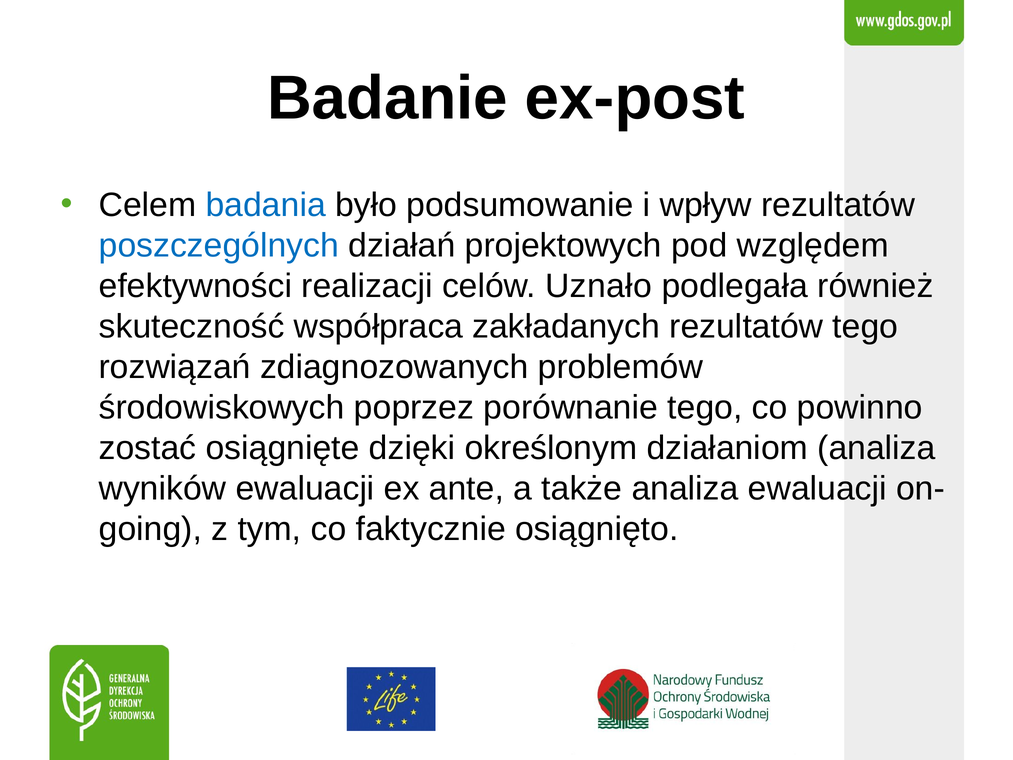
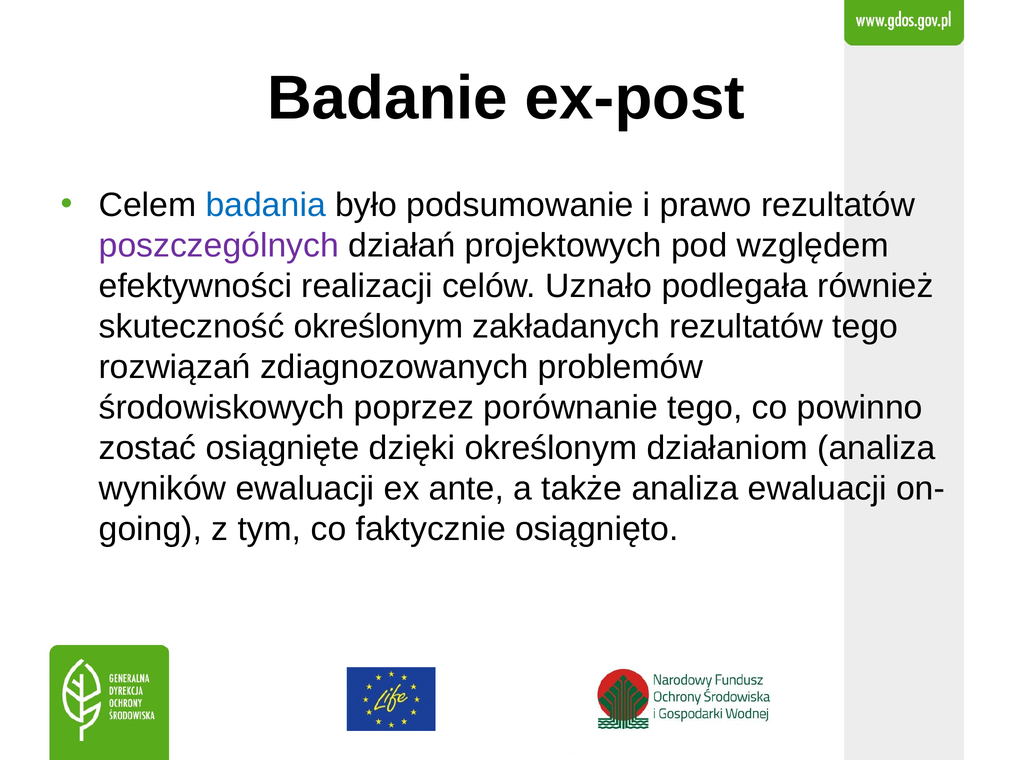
wpływ: wpływ -> prawo
poszczególnych colour: blue -> purple
skuteczność współpraca: współpraca -> określonym
